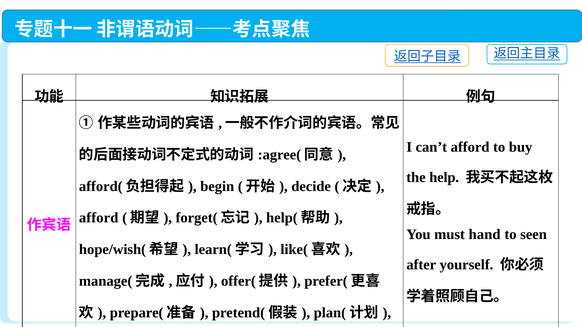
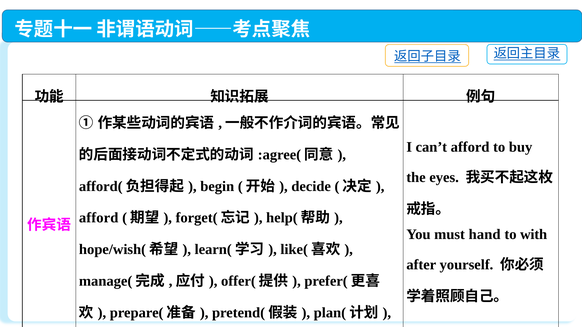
help: help -> eyes
seen: seen -> with
